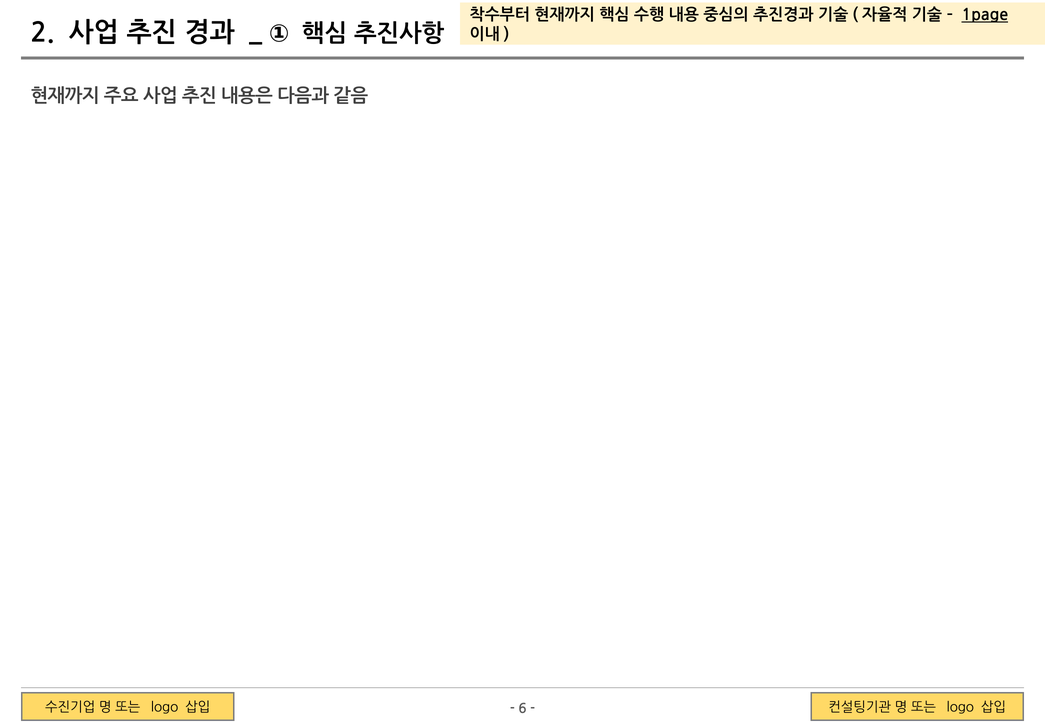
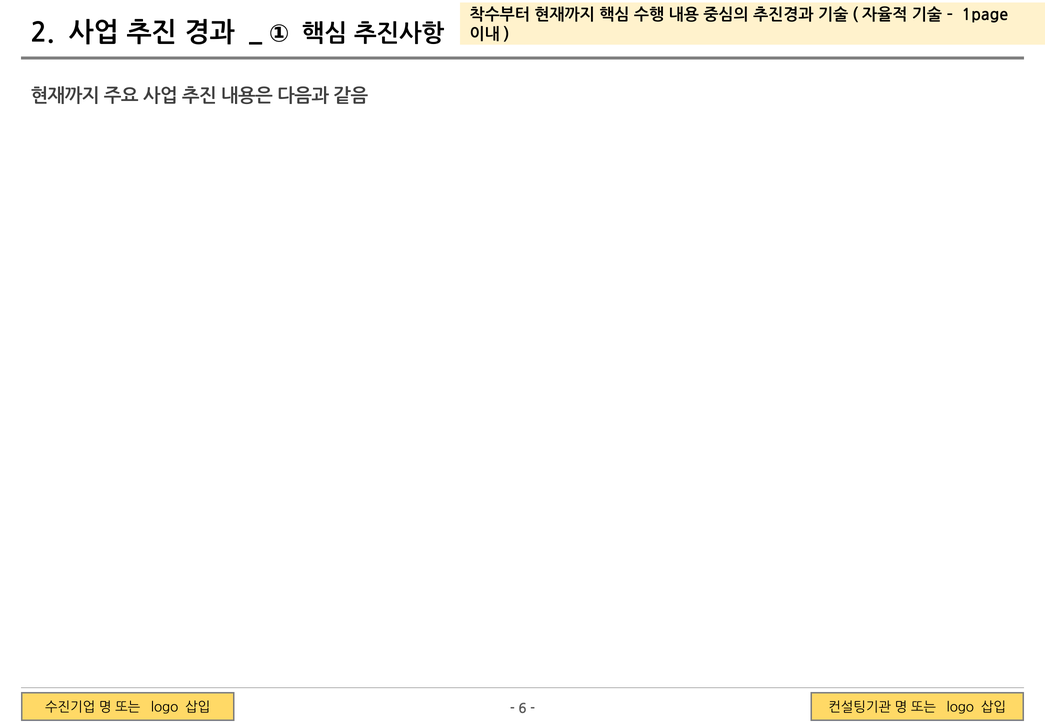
1page underline: present -> none
